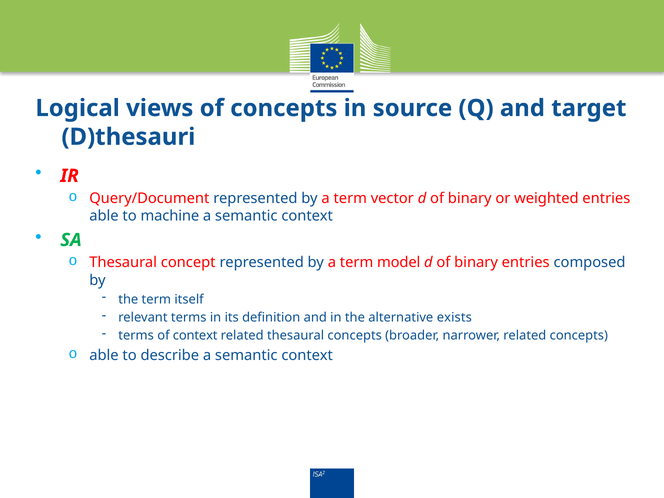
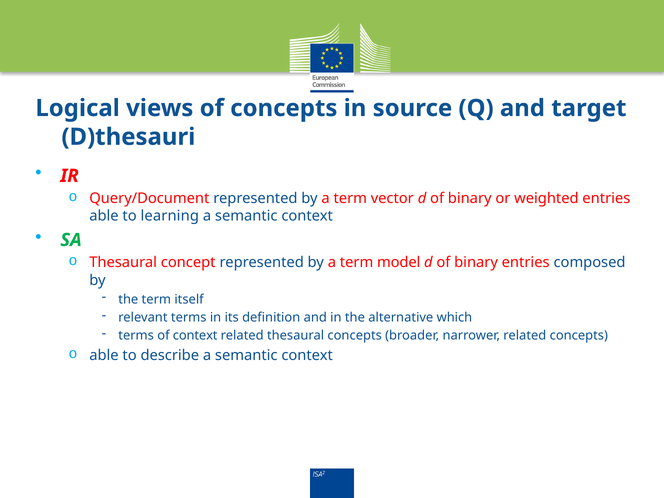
machine: machine -> learning
exists: exists -> which
